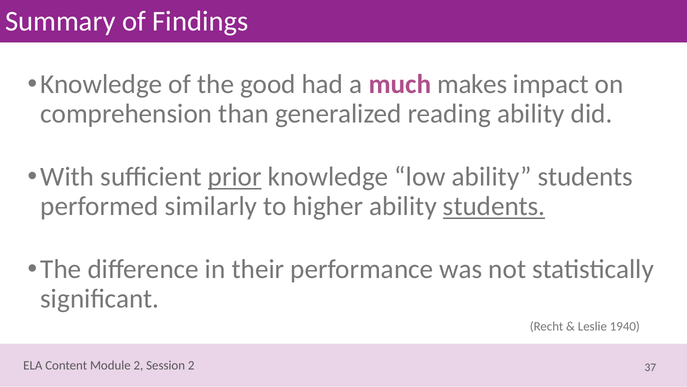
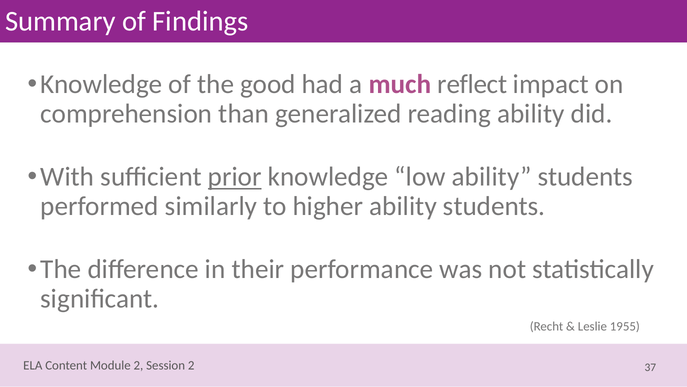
makes: makes -> reflect
students at (494, 206) underline: present -> none
1940: 1940 -> 1955
